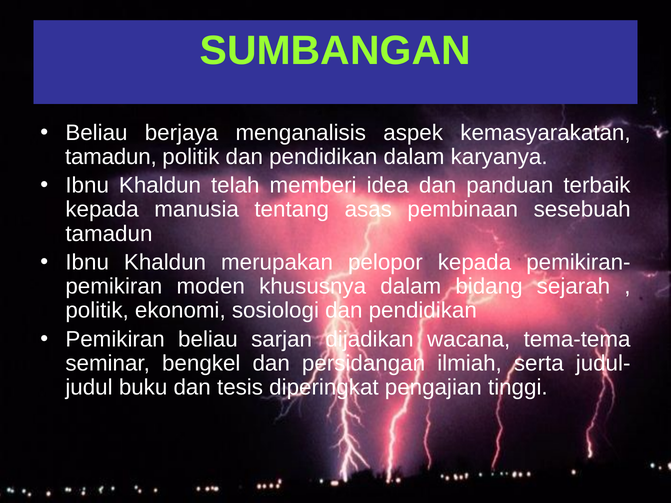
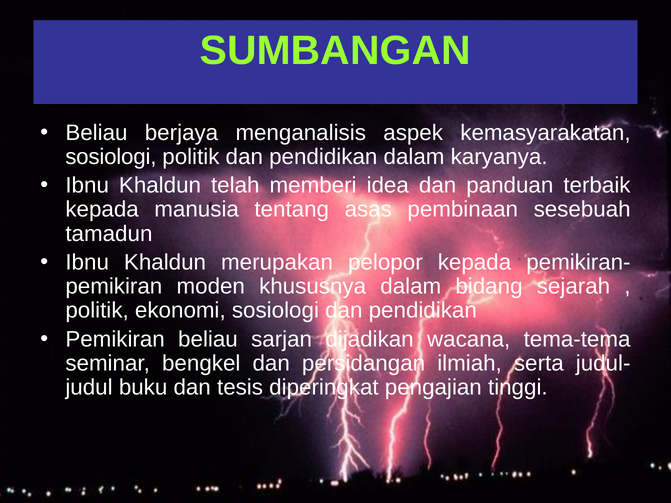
tamadun at (111, 157): tamadun -> sosiologi
